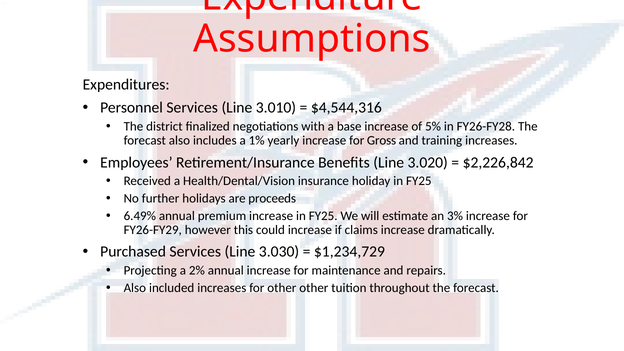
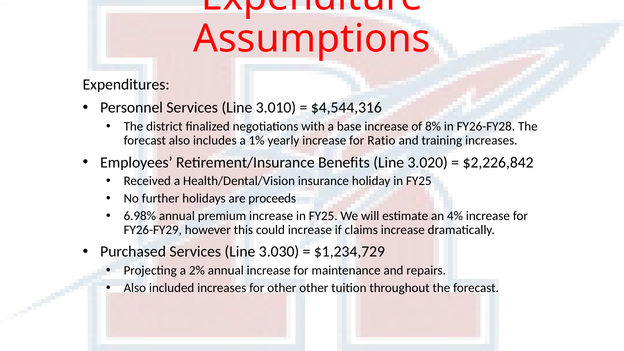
5%: 5% -> 8%
Gross: Gross -> Ratio
6.49%: 6.49% -> 6.98%
3%: 3% -> 4%
